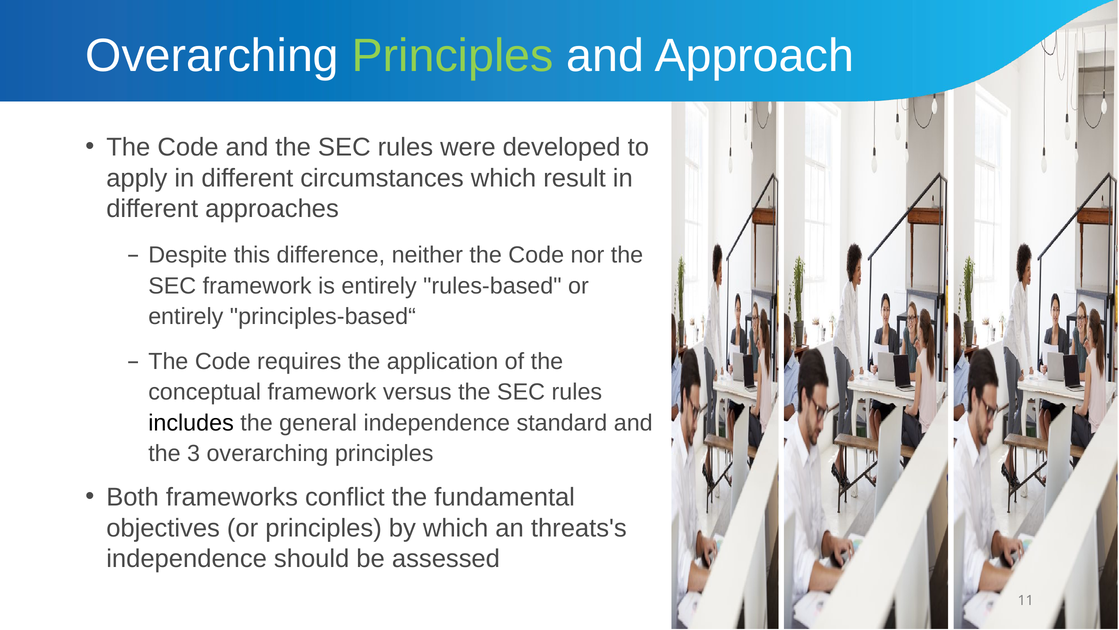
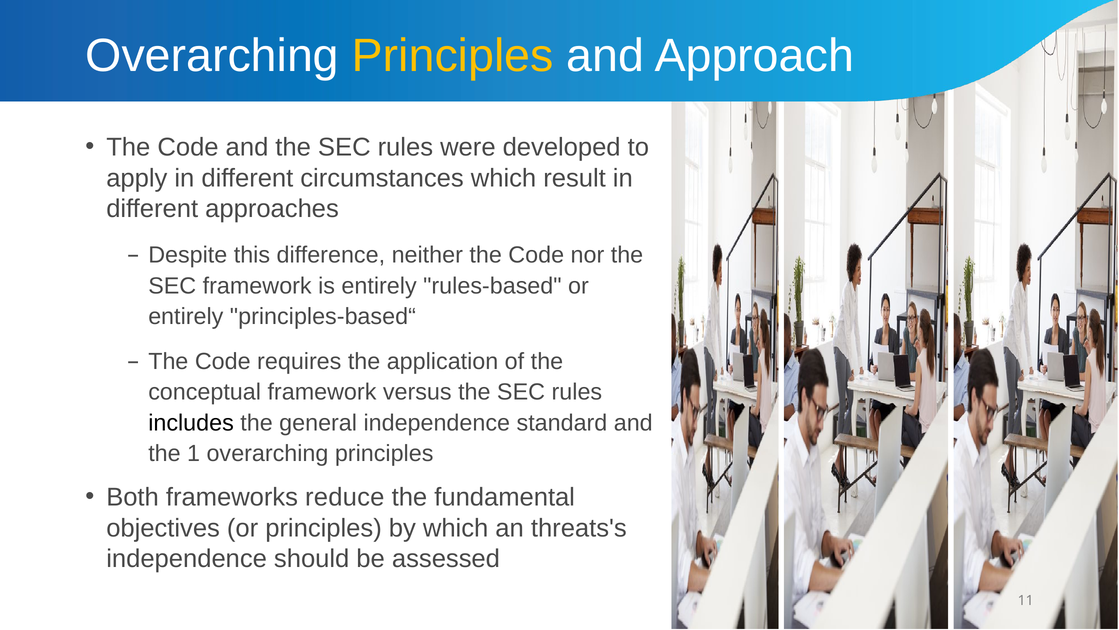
Principles at (453, 56) colour: light green -> yellow
3: 3 -> 1
conflict: conflict -> reduce
